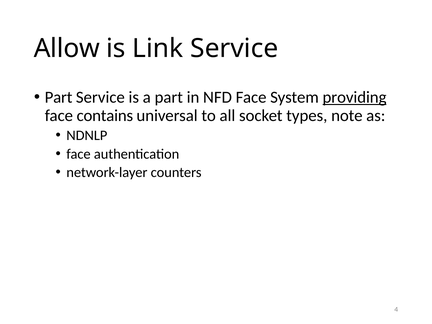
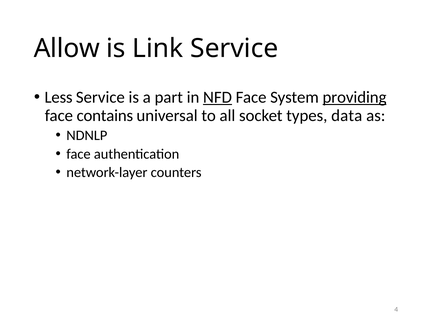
Part at (59, 97): Part -> Less
NFD underline: none -> present
note: note -> data
